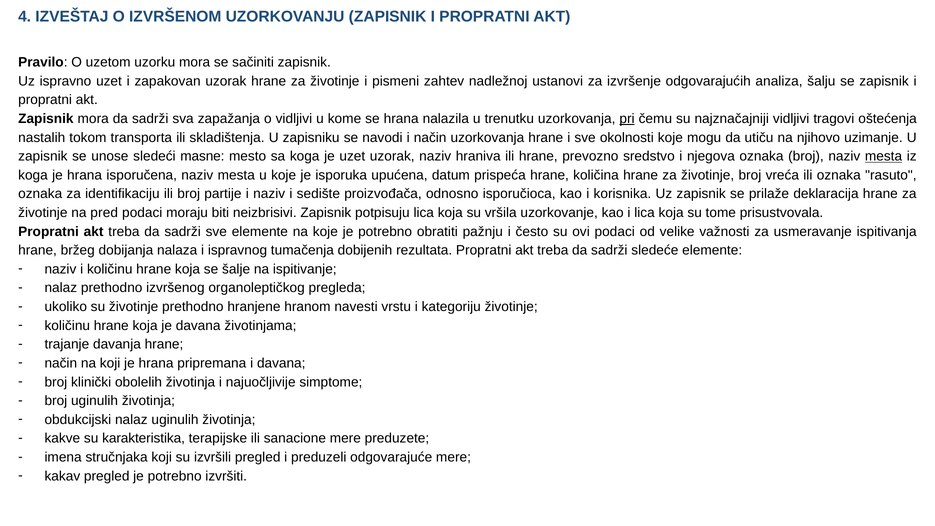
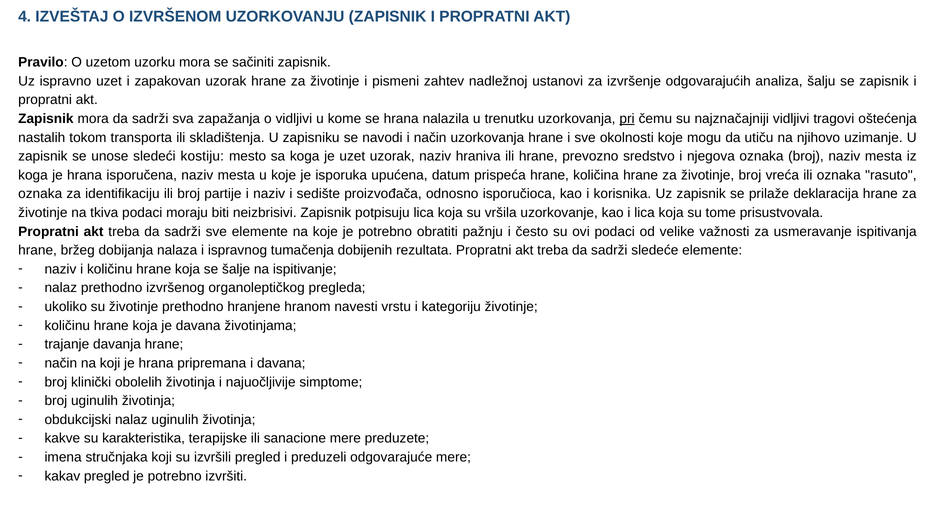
masne: masne -> kostiju
mesta at (884, 156) underline: present -> none
pred: pred -> tkiva
